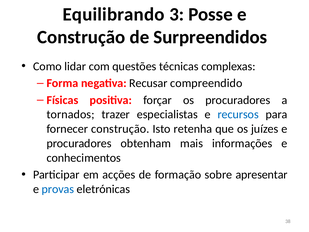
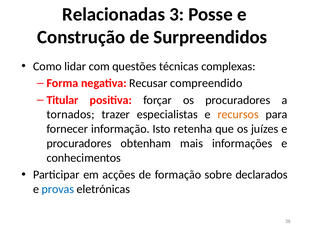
Equilibrando: Equilibrando -> Relacionadas
Físicas: Físicas -> Titular
recursos colour: blue -> orange
fornecer construção: construção -> informação
apresentar: apresentar -> declarados
